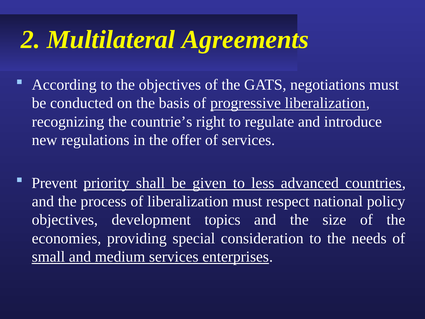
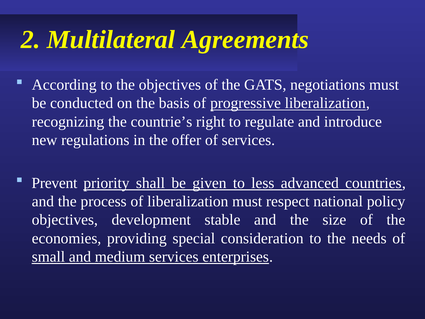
topics: topics -> stable
